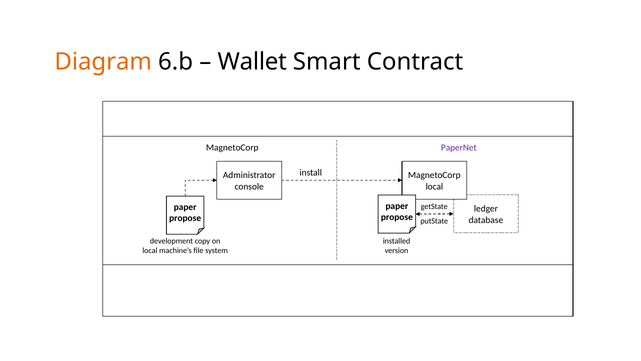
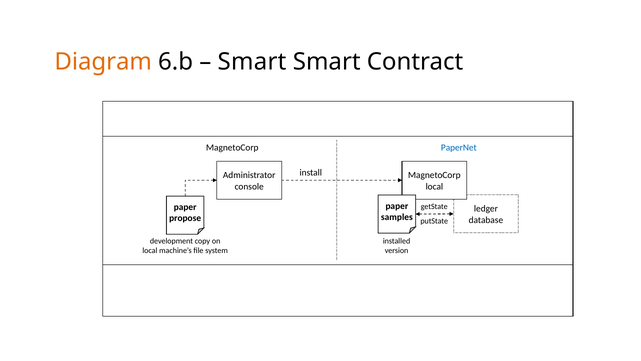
Wallet at (252, 62): Wallet -> Smart
PaperNet colour: purple -> blue
propose at (397, 217): propose -> samples
